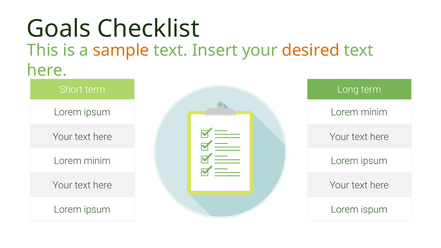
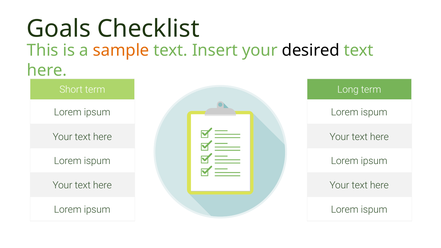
desired colour: orange -> black
minim at (374, 112): minim -> ispum
minim at (97, 161): minim -> ispum
